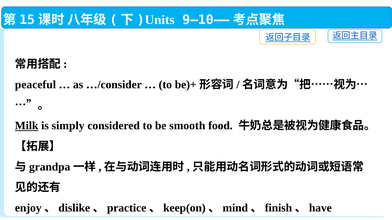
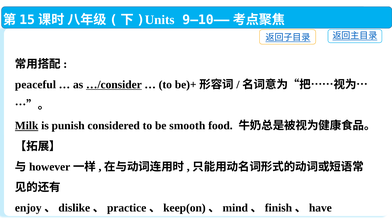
…/consider underline: none -> present
simply: simply -> punish
grandpa: grandpa -> however
